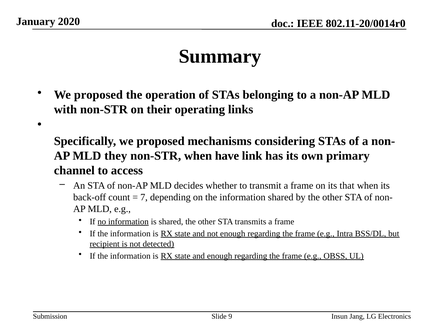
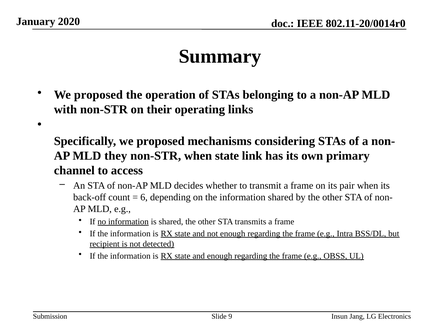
when have: have -> state
that: that -> pair
7: 7 -> 6
